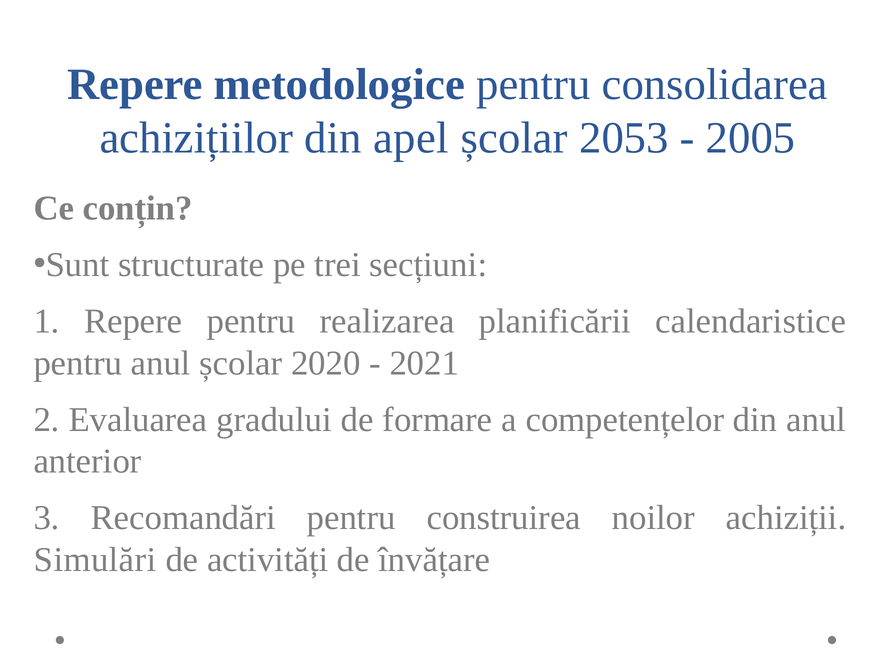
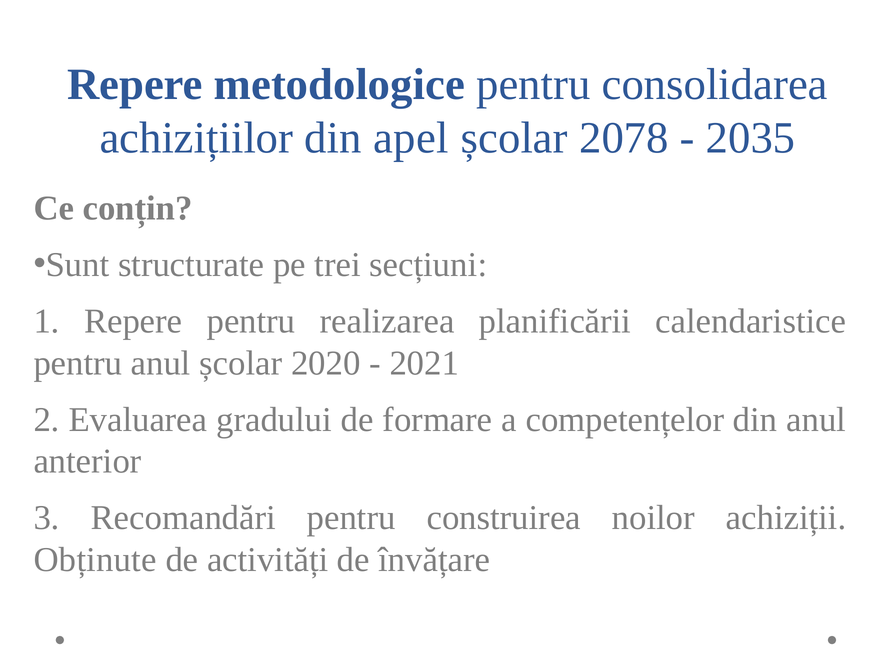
2053: 2053 -> 2078
2005: 2005 -> 2035
Simulări: Simulări -> Obținute
